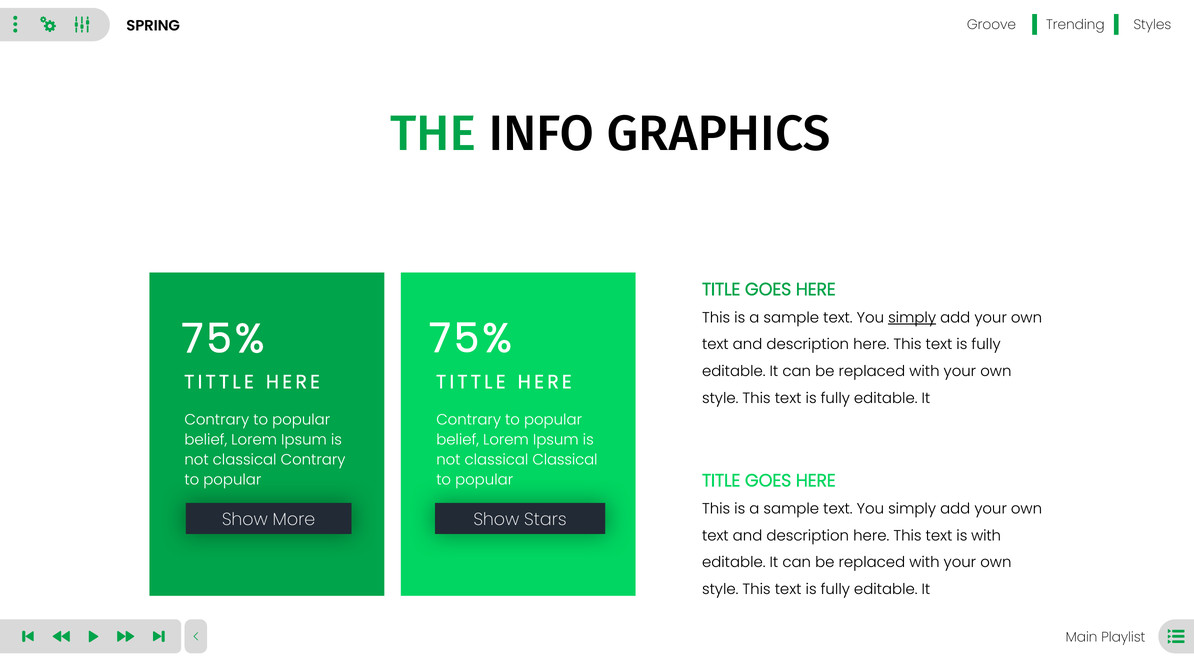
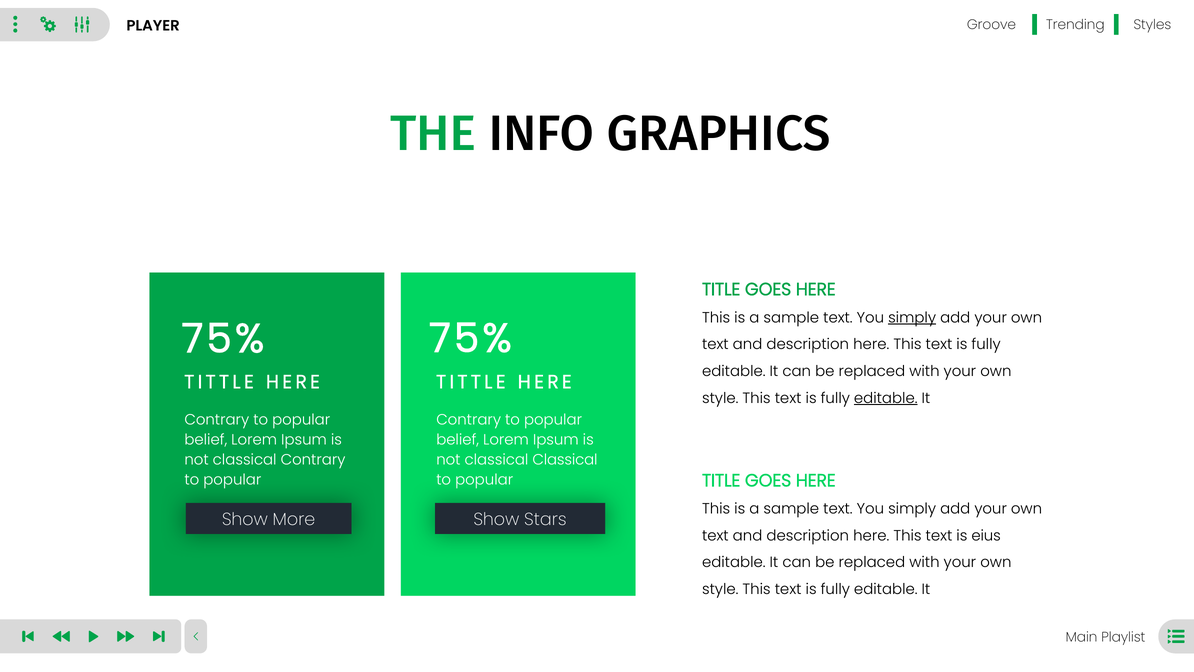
SPRING: SPRING -> PLAYER
editable at (886, 398) underline: none -> present
is with: with -> eius
